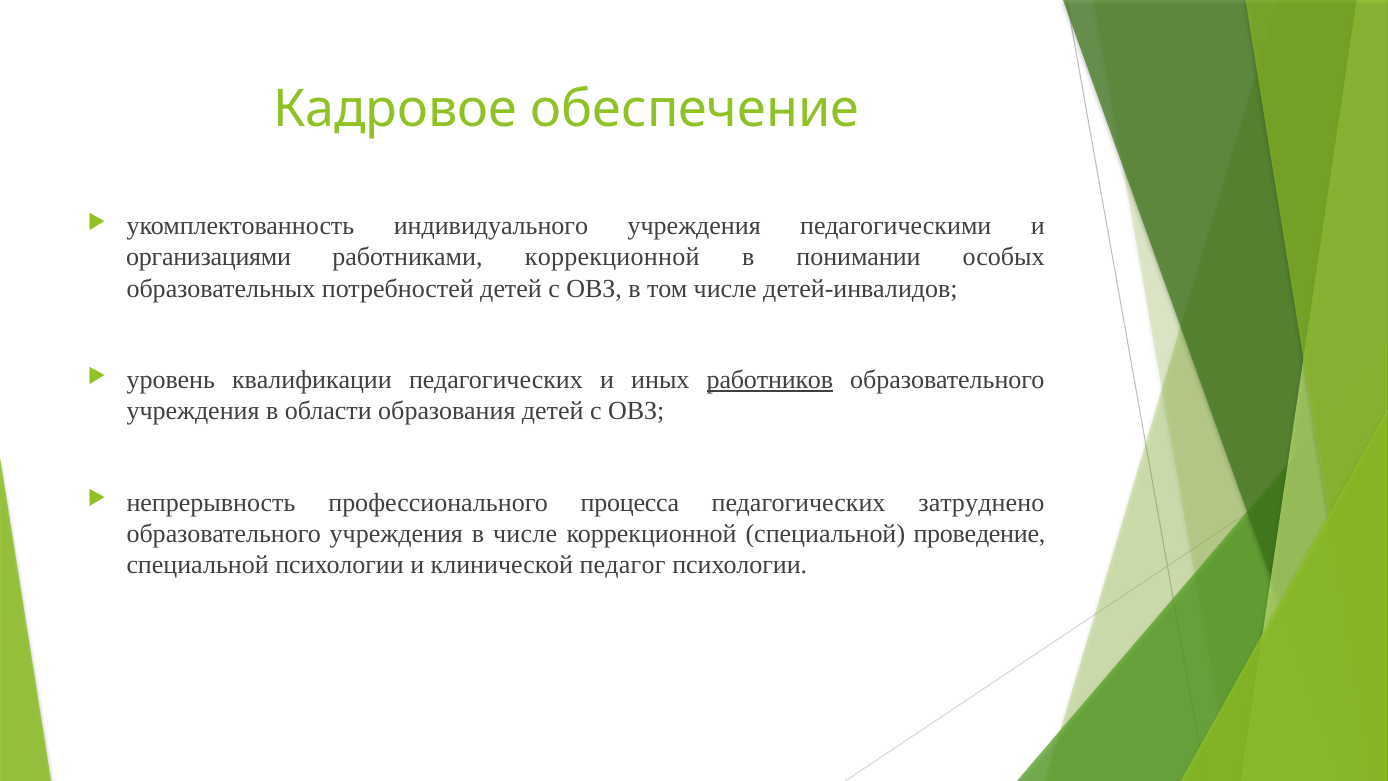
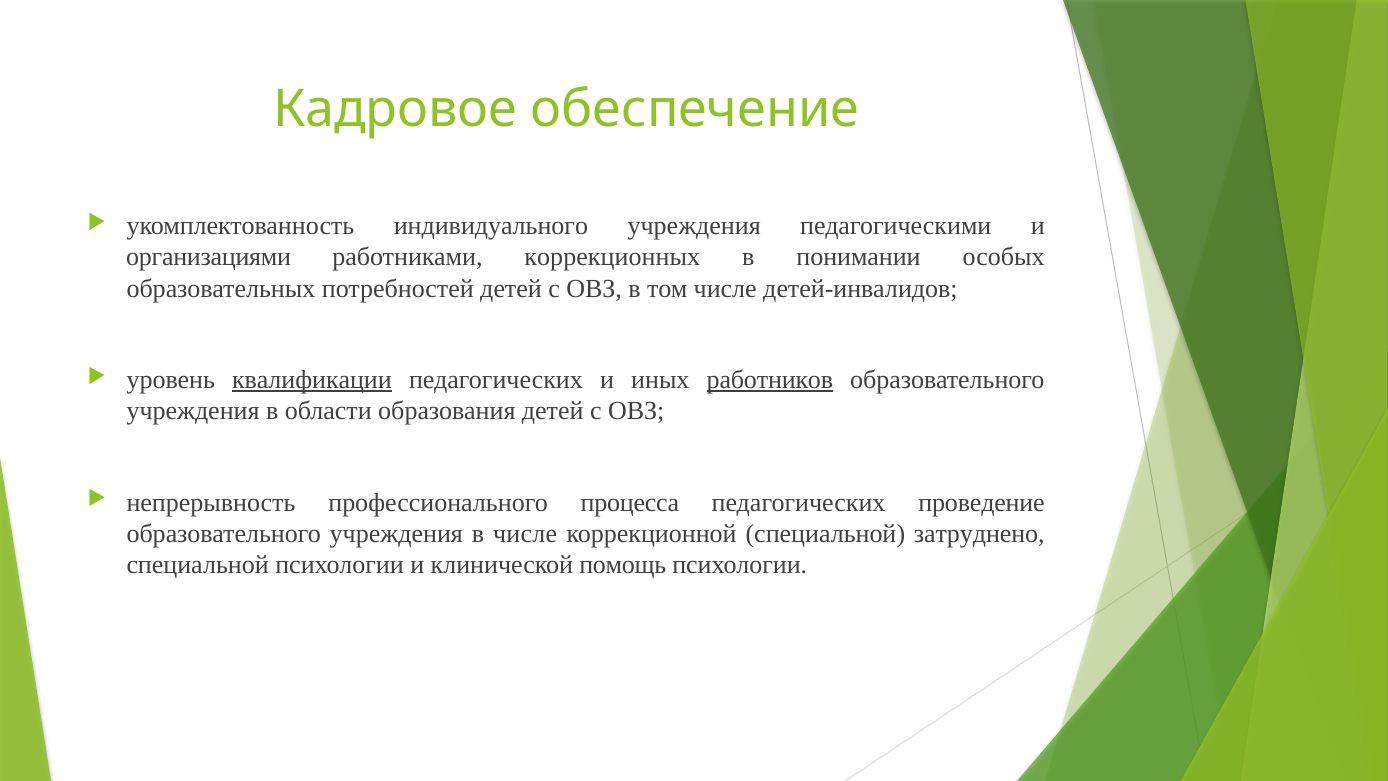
работниками коррекционной: коррекционной -> коррекционных
квалификации underline: none -> present
затруднено: затруднено -> проведение
проведение: проведение -> затруднено
педагог: педагог -> помощь
